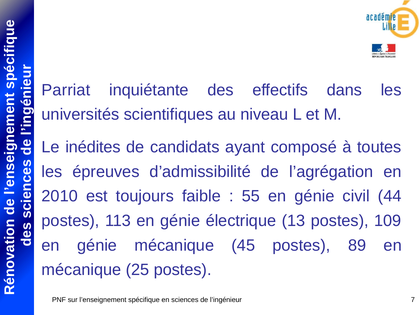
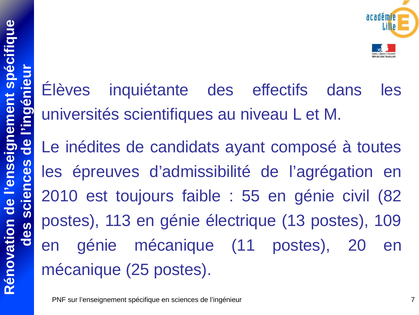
Parriat: Parriat -> Élèves
44: 44 -> 82
45: 45 -> 11
89: 89 -> 20
